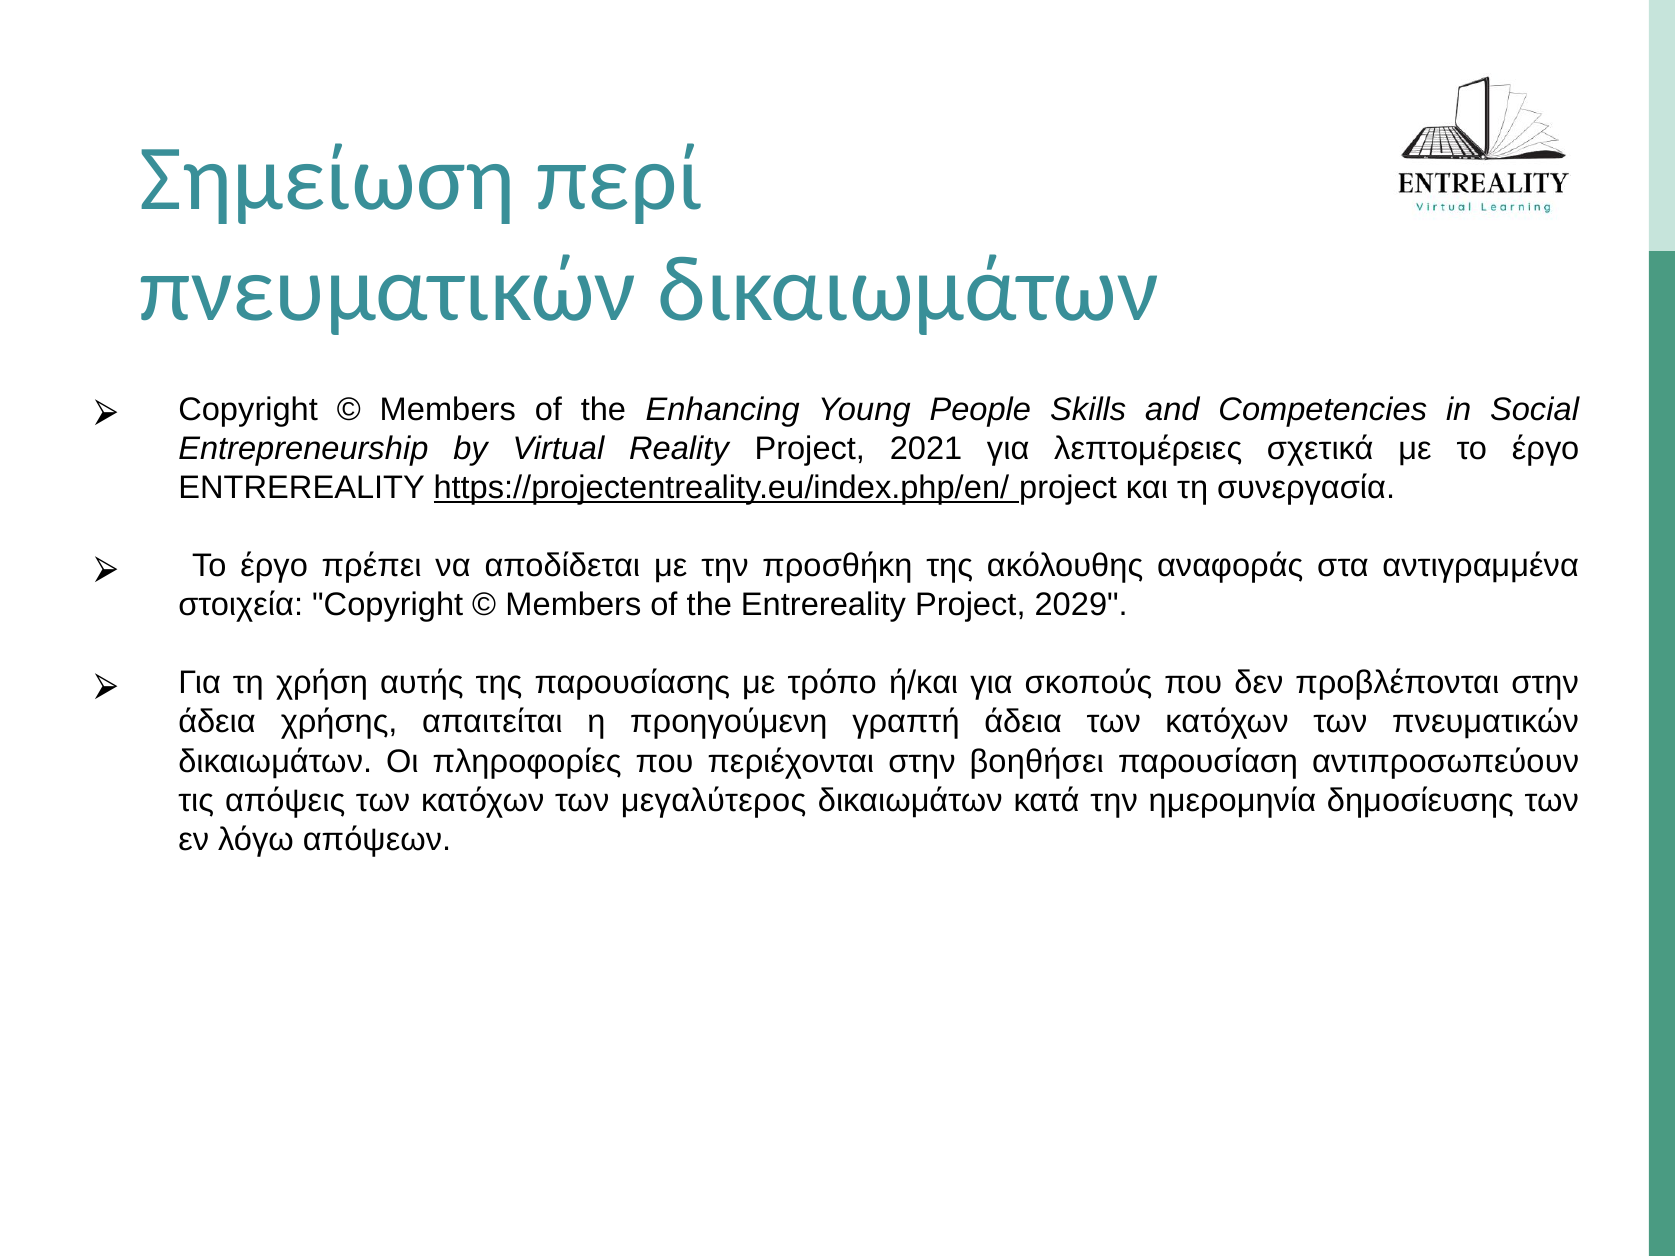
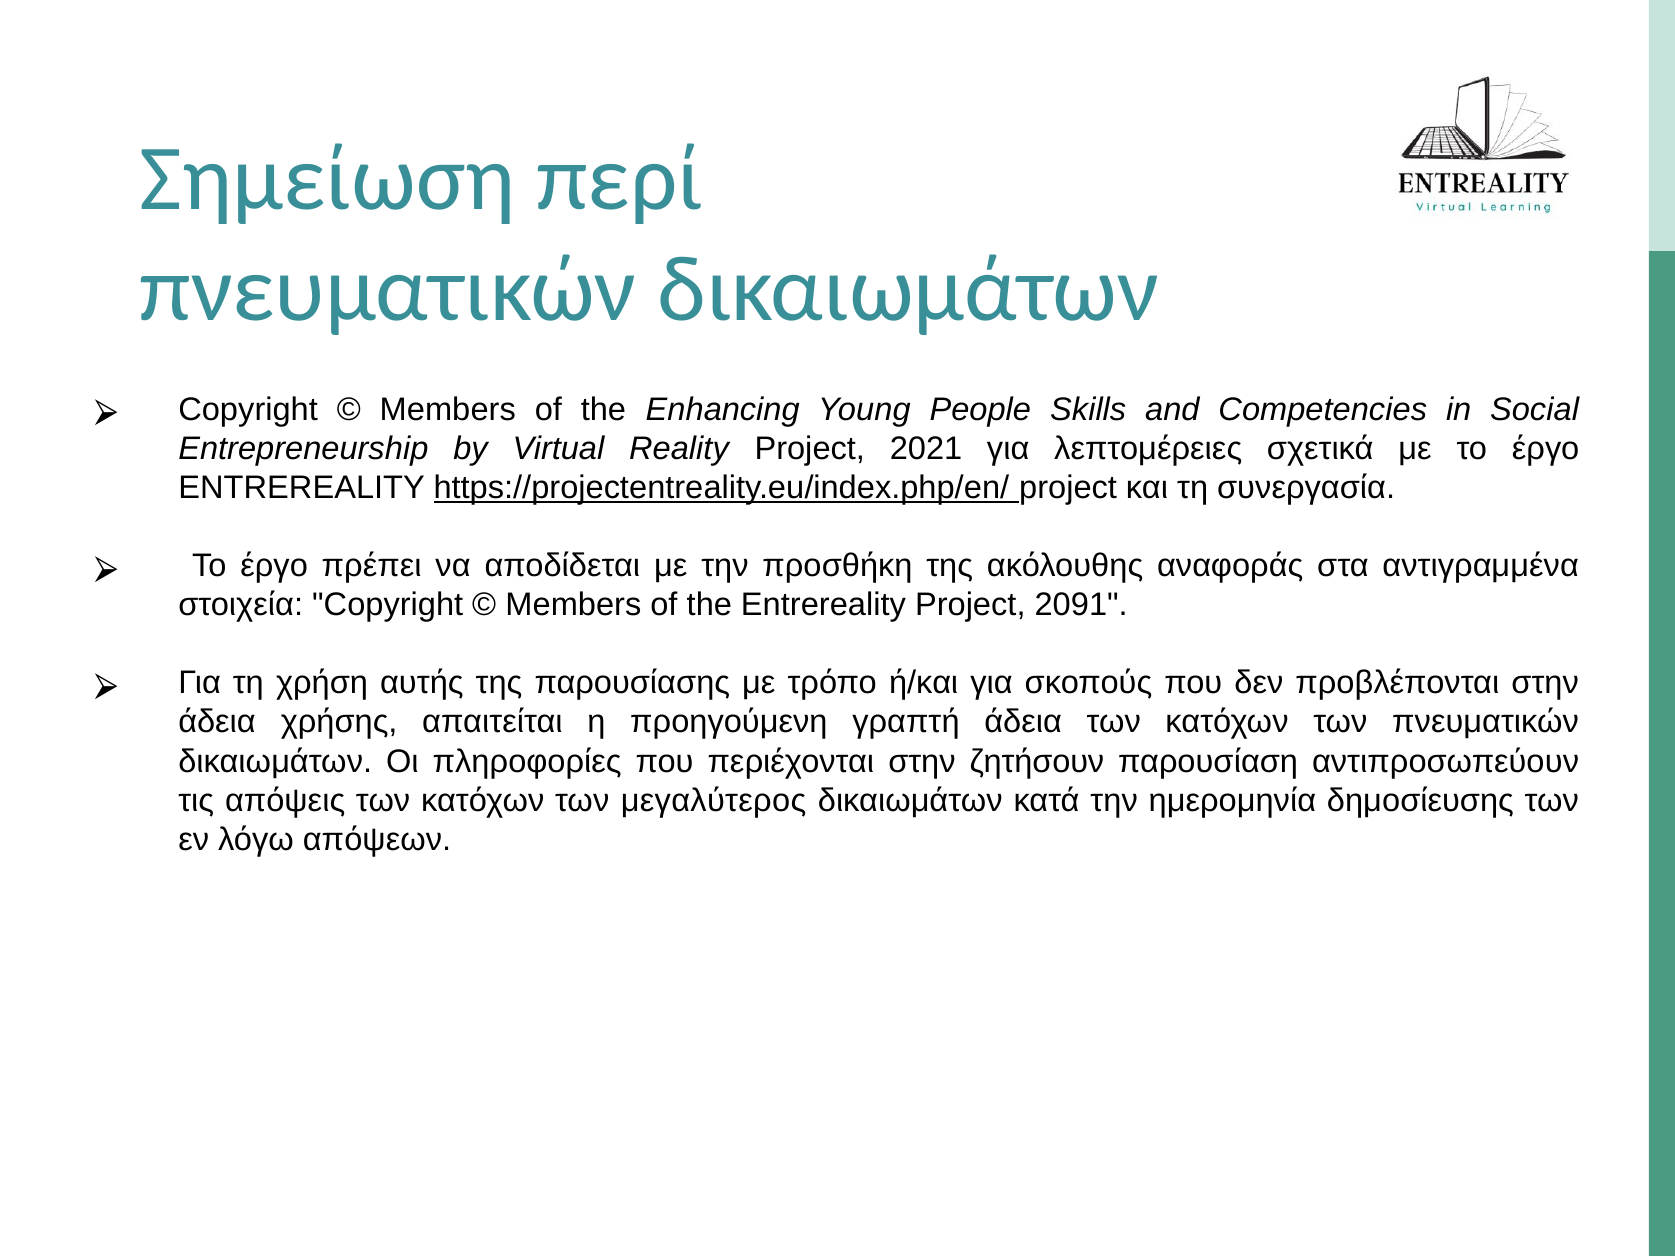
2029: 2029 -> 2091
βοηθήσει: βοηθήσει -> ζητήσουν
